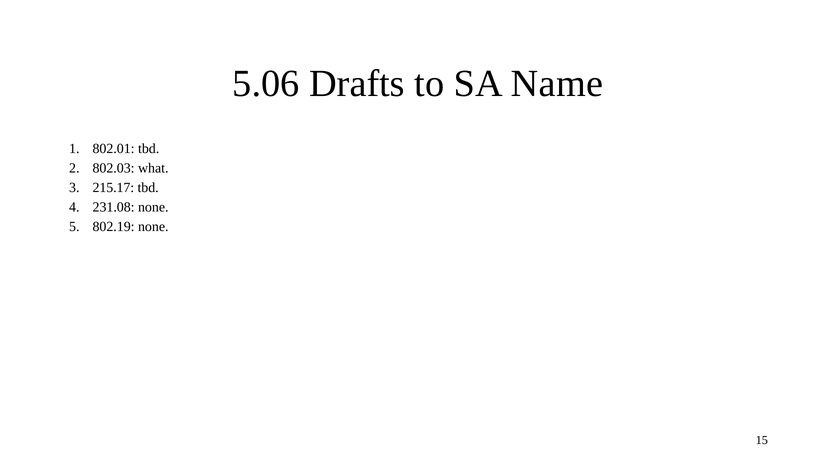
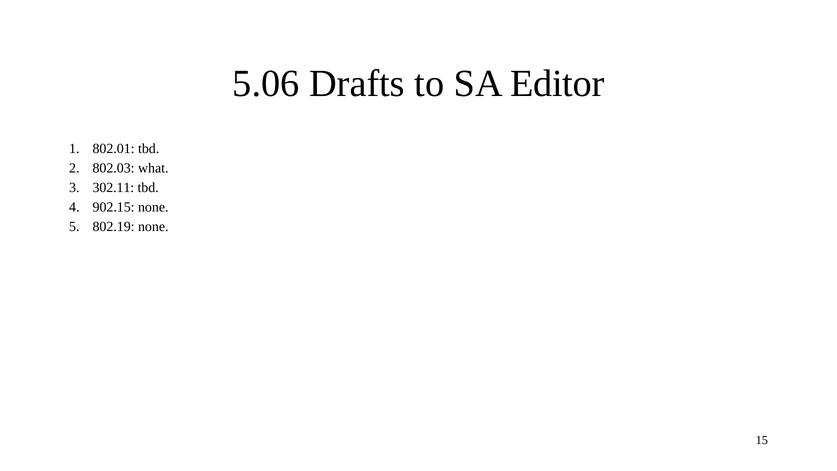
Name: Name -> Editor
215.17: 215.17 -> 302.11
231.08: 231.08 -> 902.15
